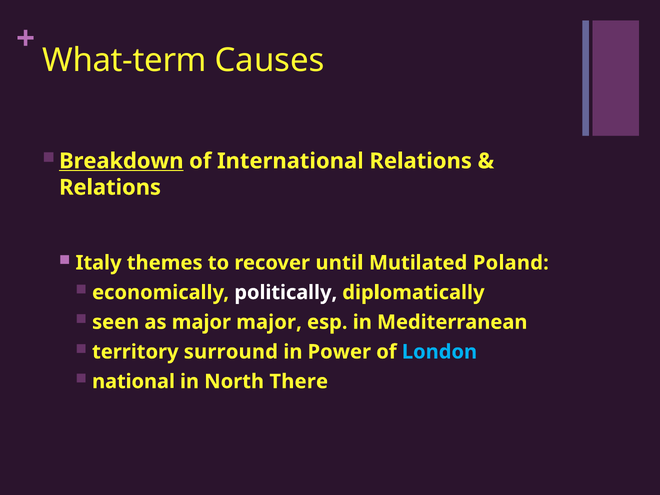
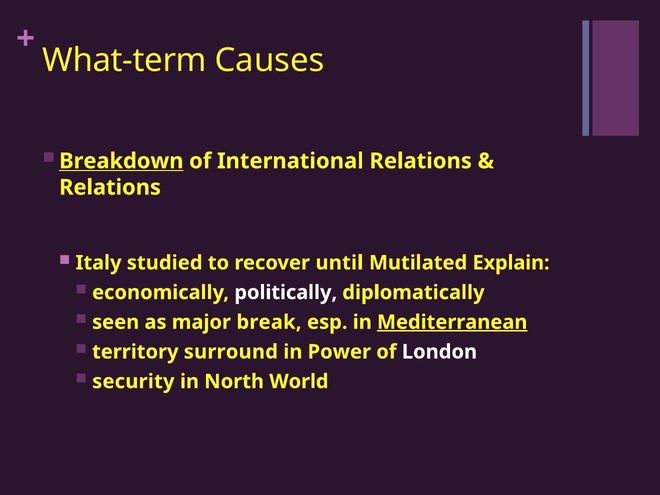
themes: themes -> studied
Poland: Poland -> Explain
major major: major -> break
Mediterranean underline: none -> present
London colour: light blue -> white
national: national -> security
There: There -> World
